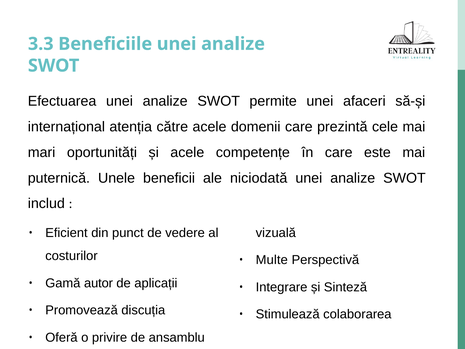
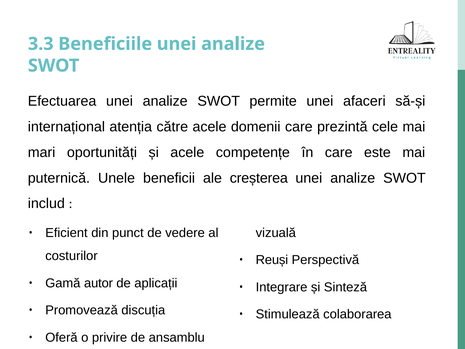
niciodată: niciodată -> creșterea
Multe: Multe -> Reuși
